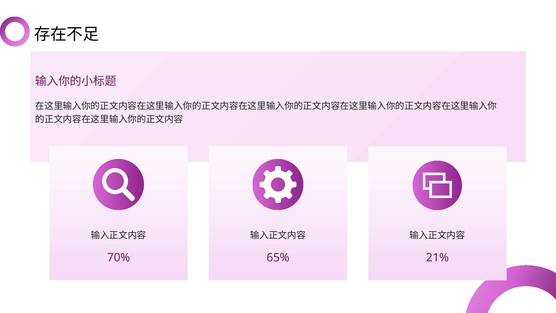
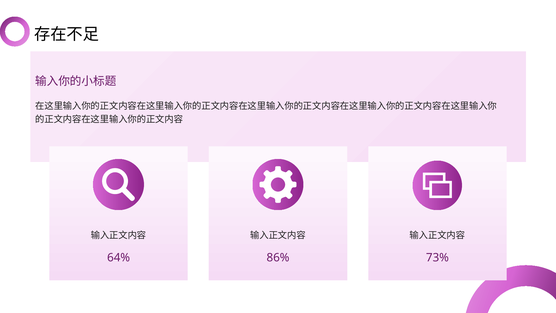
70%: 70% -> 64%
65%: 65% -> 86%
21%: 21% -> 73%
